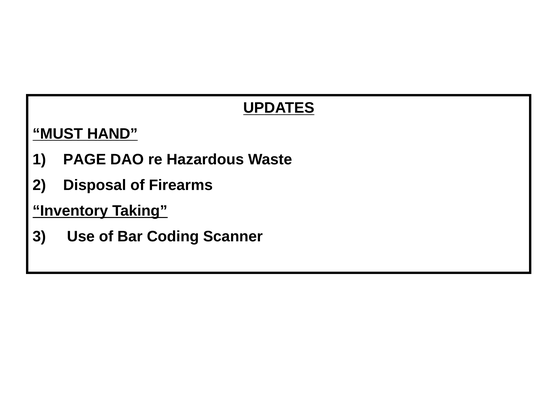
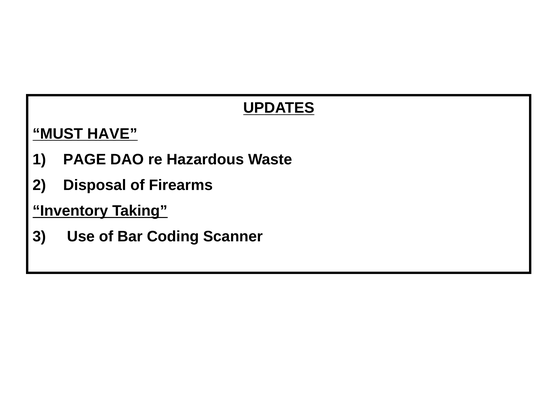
HAND: HAND -> HAVE
